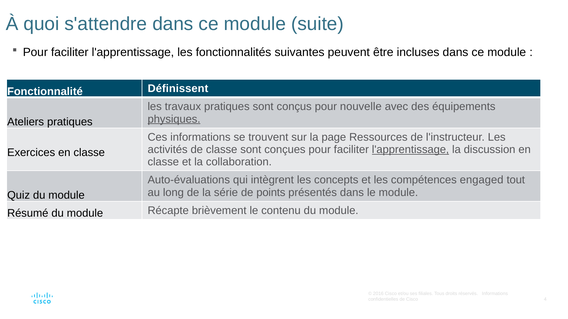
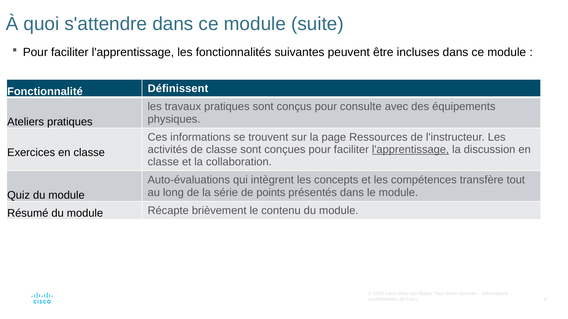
nouvelle: nouvelle -> consulte
physiques underline: present -> none
engaged: engaged -> transfère
